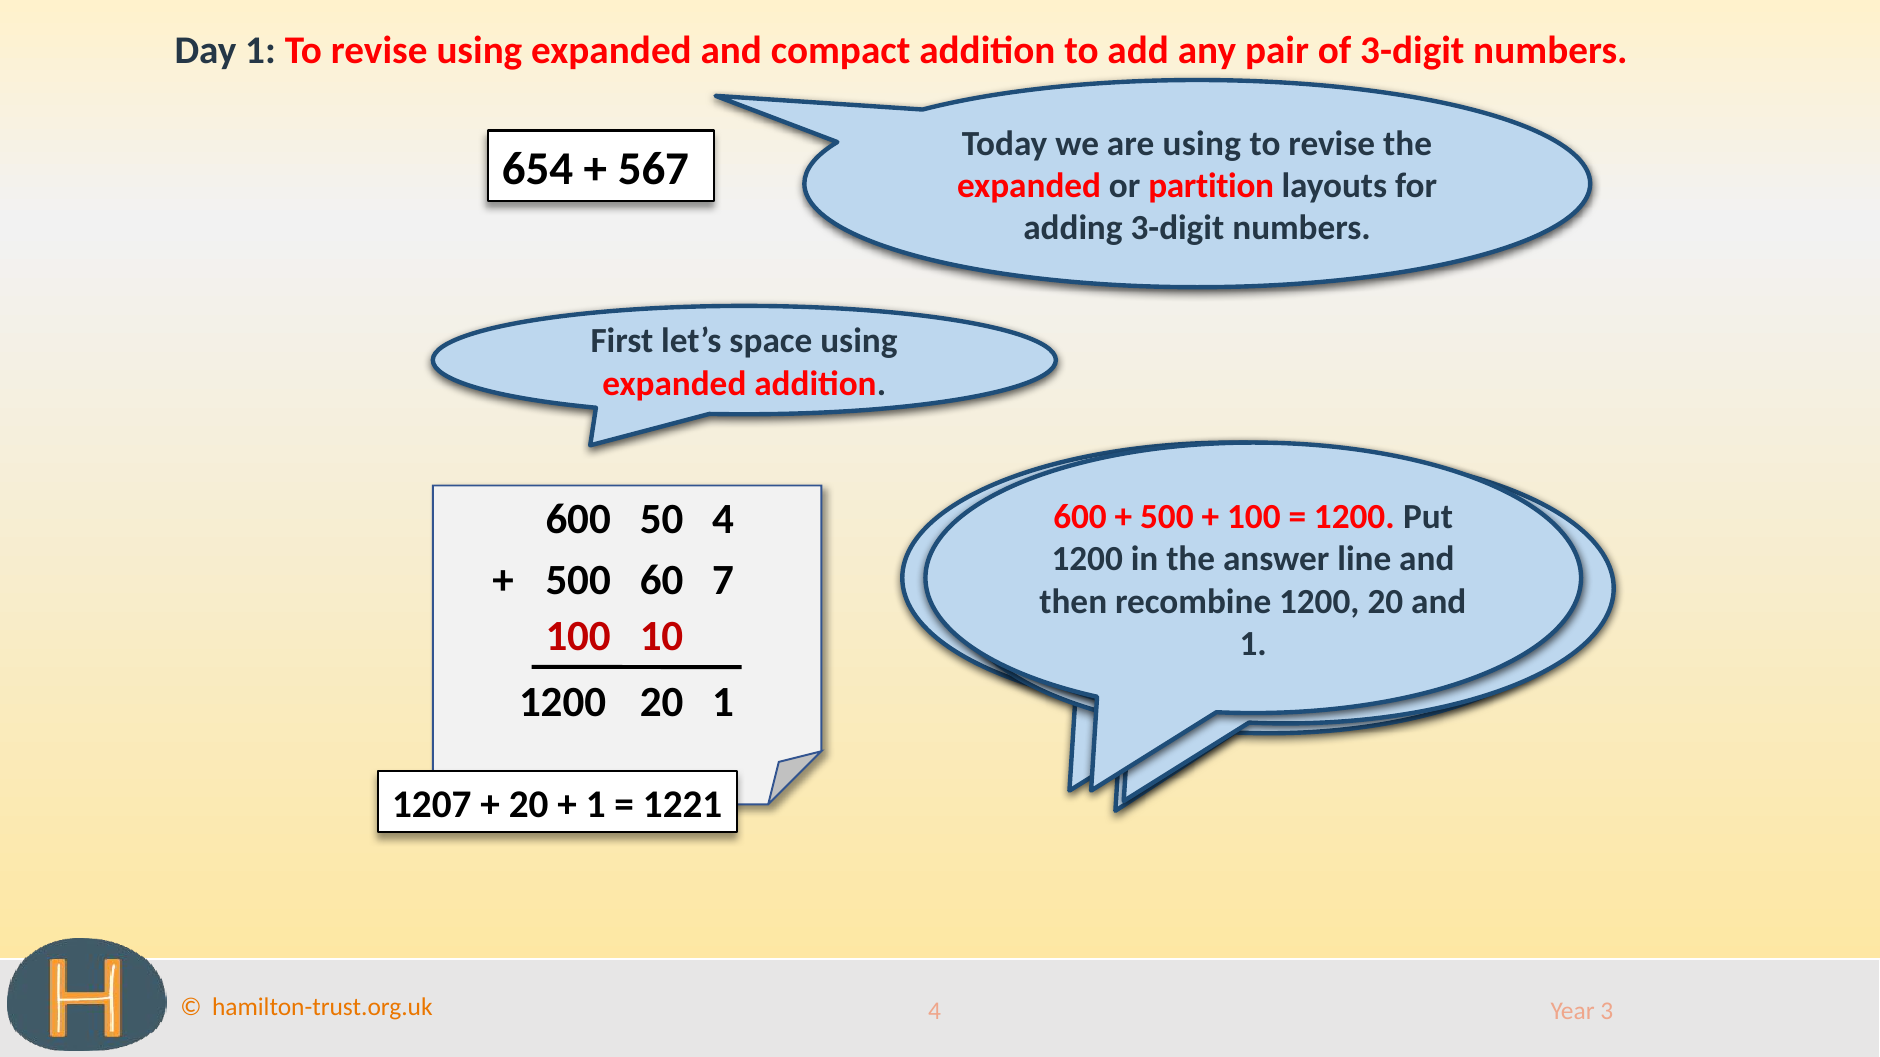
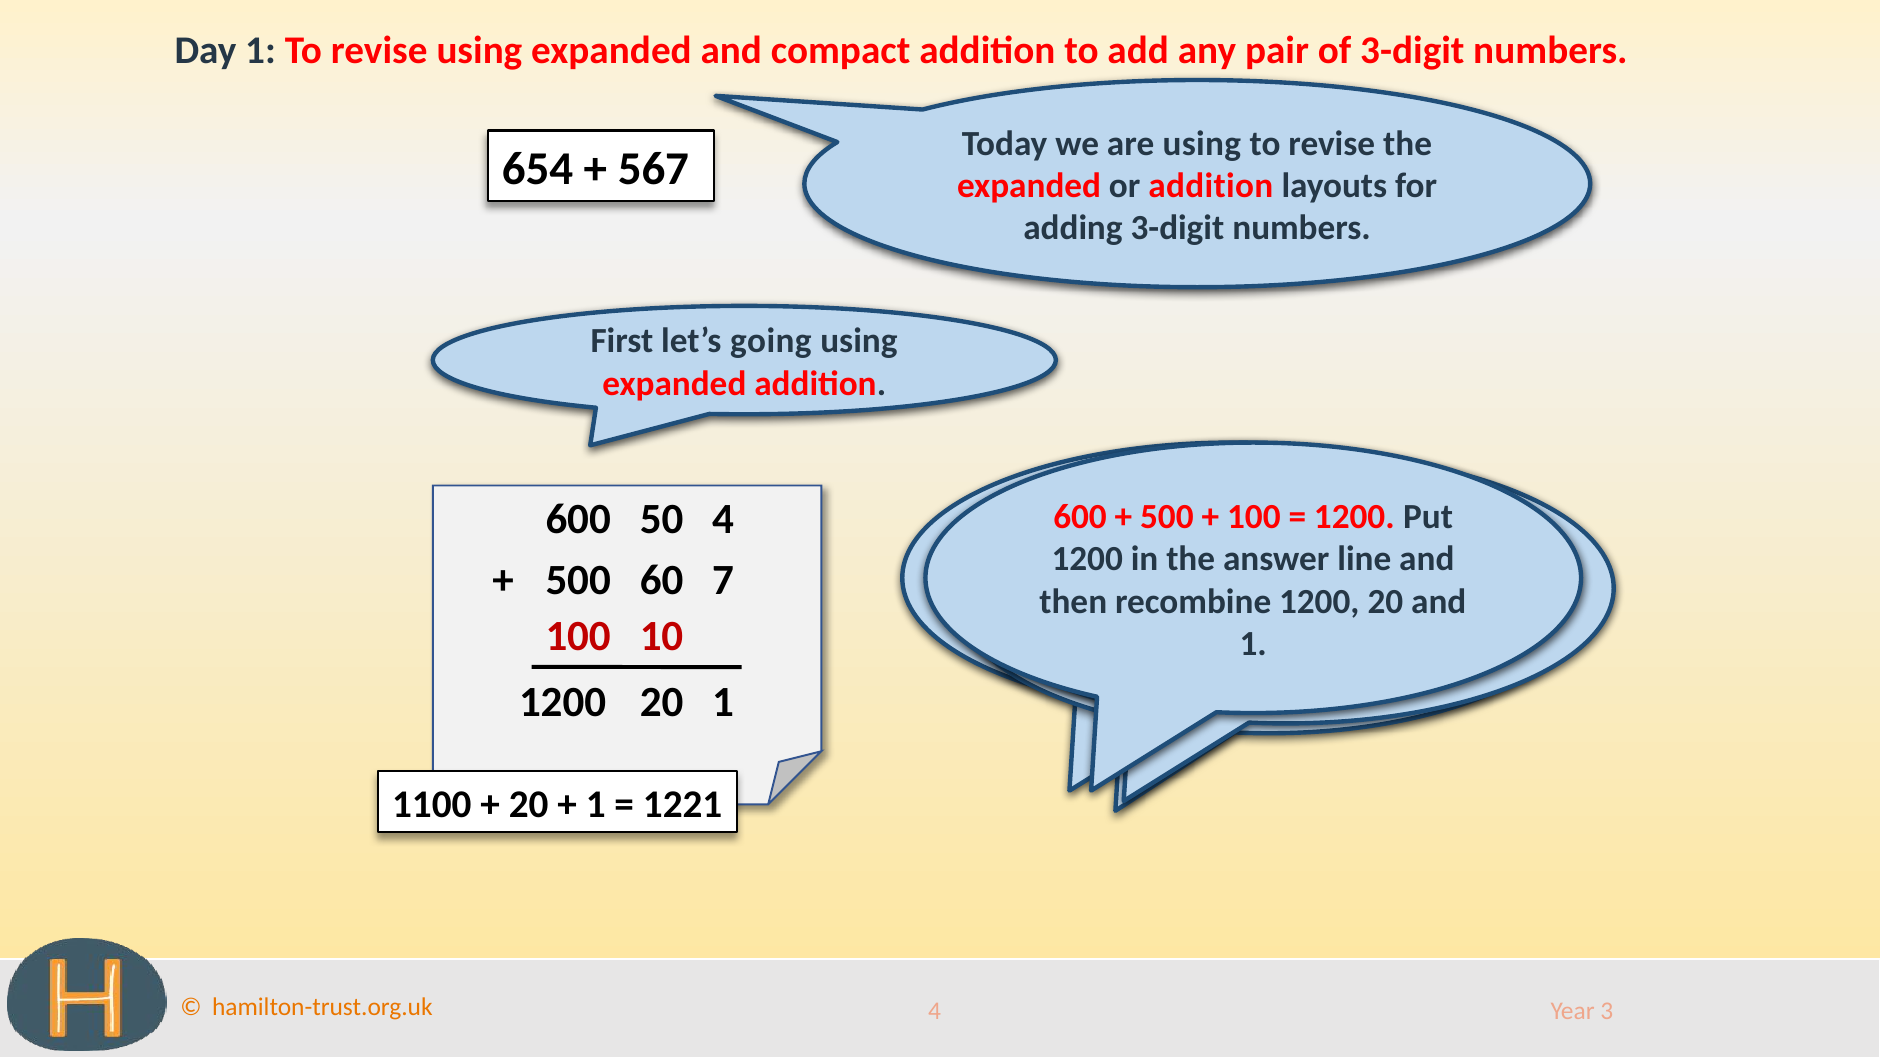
or partition: partition -> addition
let’s space: space -> going
1207: 1207 -> 1100
